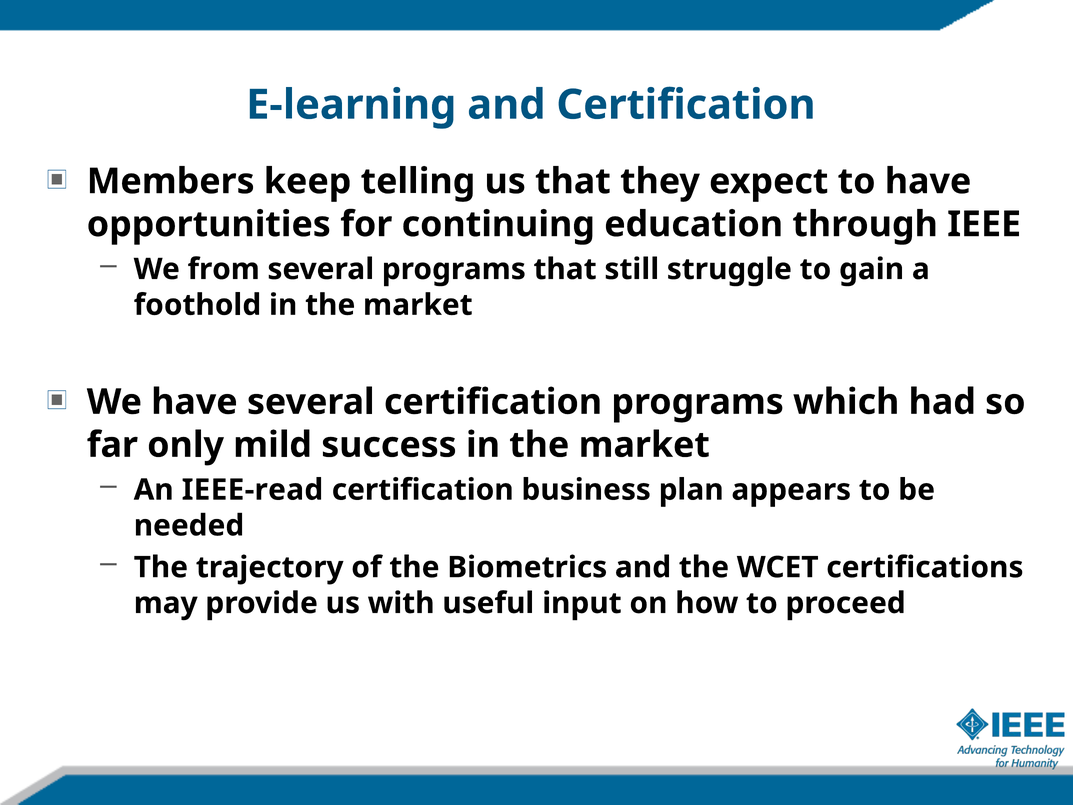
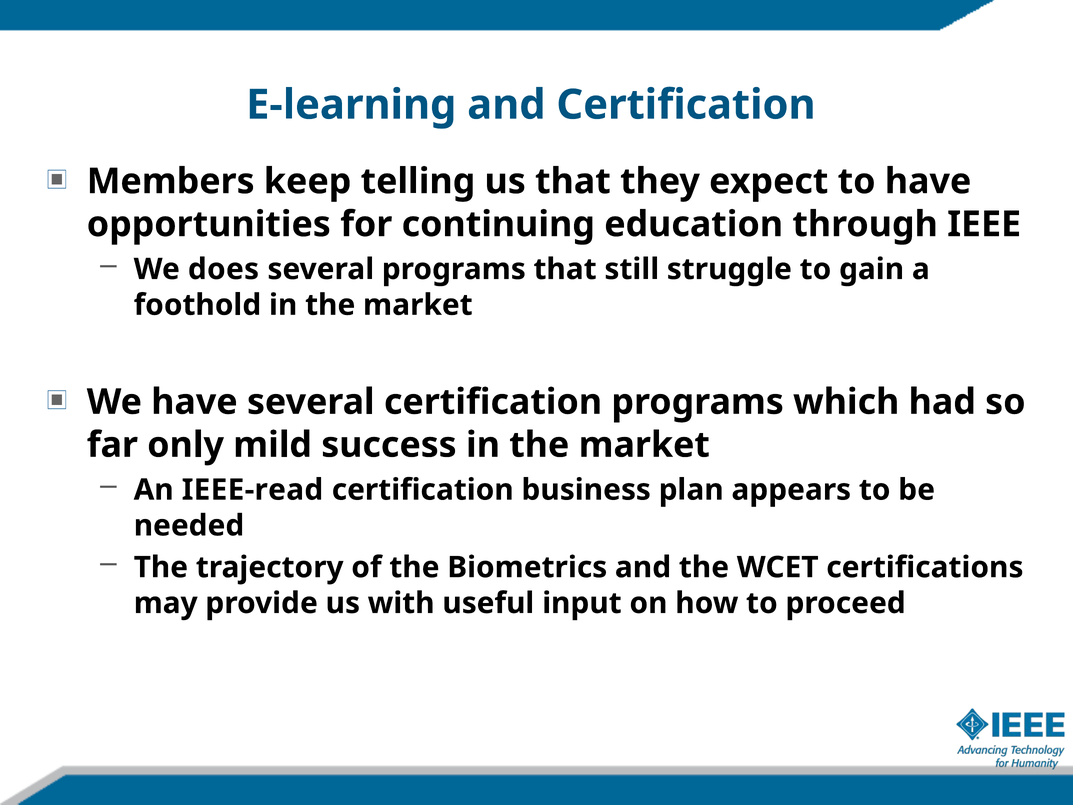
from: from -> does
